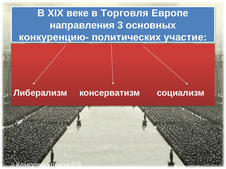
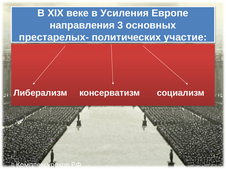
Торговля: Торговля -> Усиления
конкуренцию-: конкуренцию- -> престарелых-
